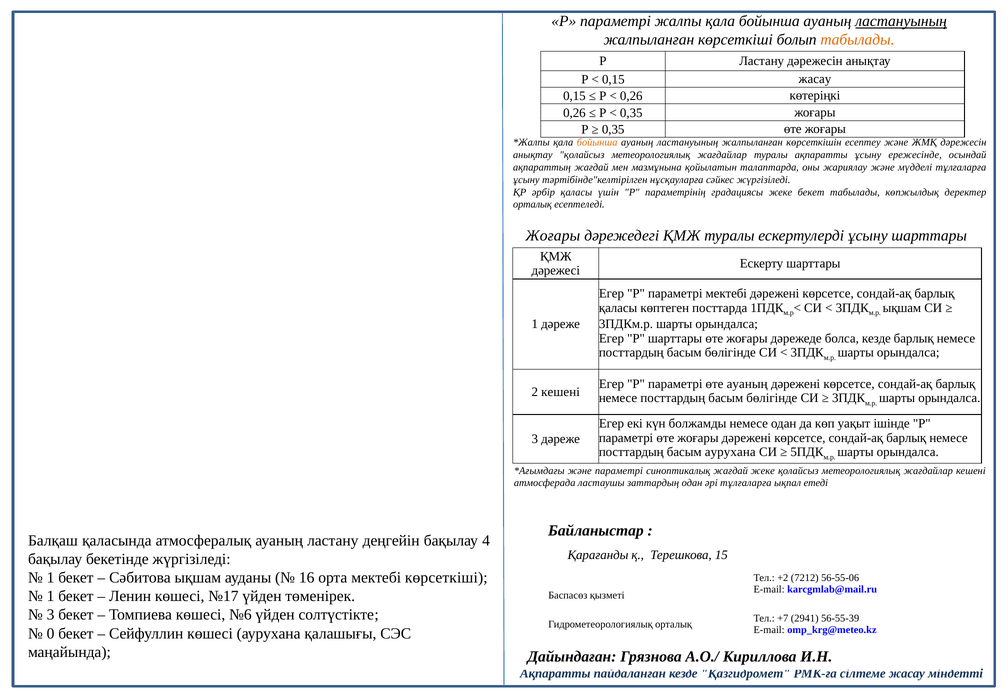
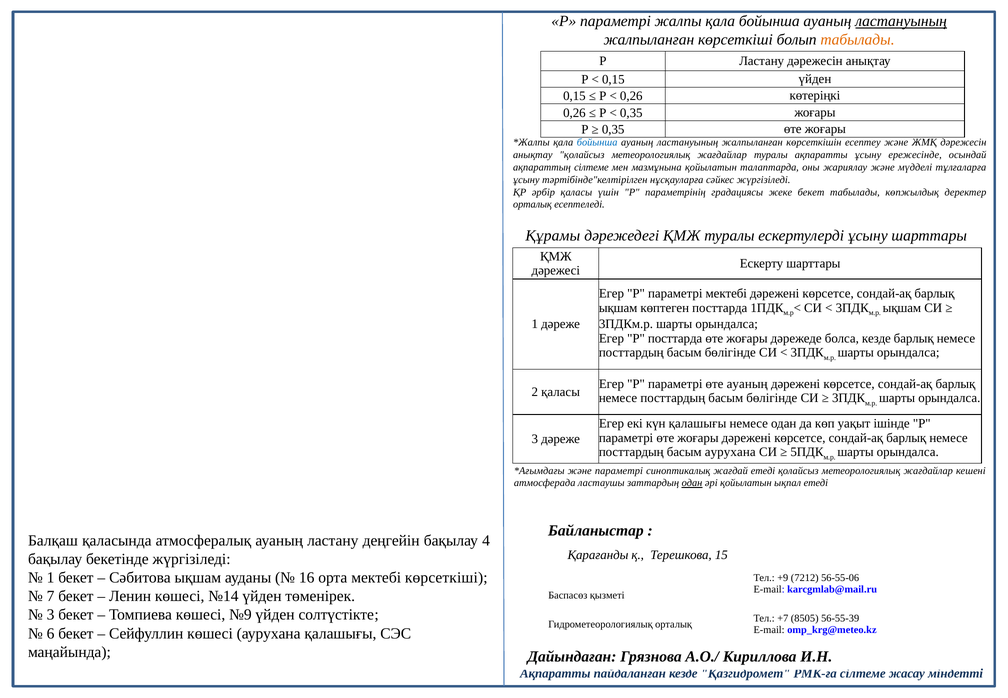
0,15 жасау: жасау -> үйден
бойынша at (597, 143) colour: orange -> blue
ақпараттың жағдай: жағдай -> сілтеме
Жоғары at (553, 236): Жоғары -> Құрамы
қаласы at (618, 308): қаласы -> ықшам
P шарттары: шарттары -> посттарда
2 кешені: кешені -> қаласы
күн болжамды: болжамды -> қалашығы
жағдай жеке: жеке -> етеді
одан at (692, 483) underline: none -> present
әрі тұлғаларға: тұлғаларға -> қойылатын
+2: +2 -> +9
1 at (51, 596): 1 -> 7
№17: №17 -> №14
№6: №6 -> №9
2941: 2941 -> 8505
0: 0 -> 6
